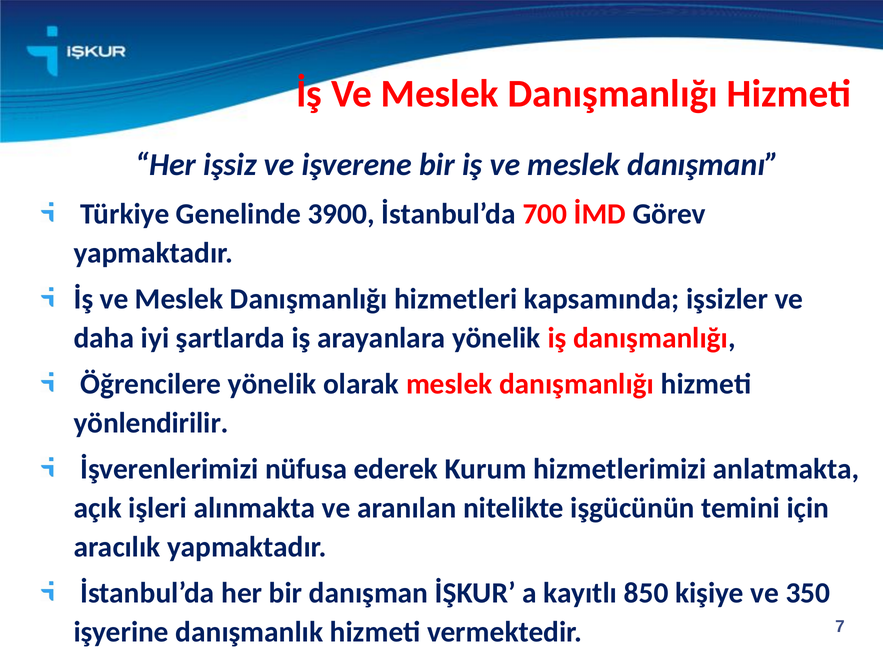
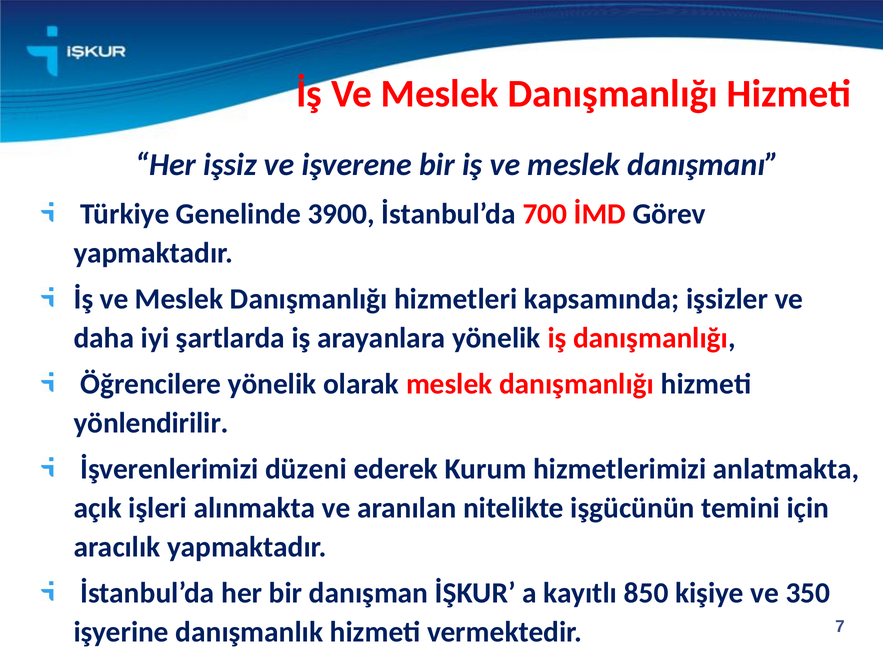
nüfusa: nüfusa -> düzeni
